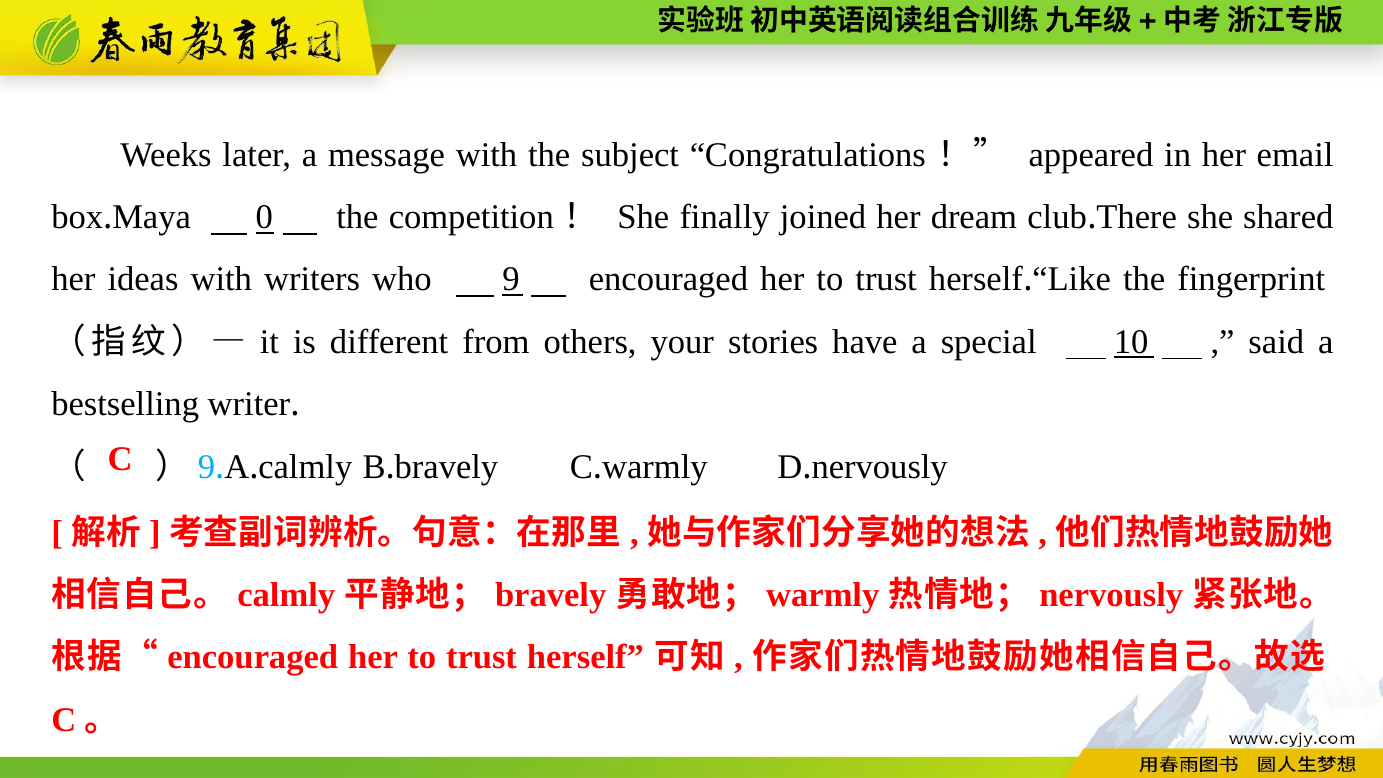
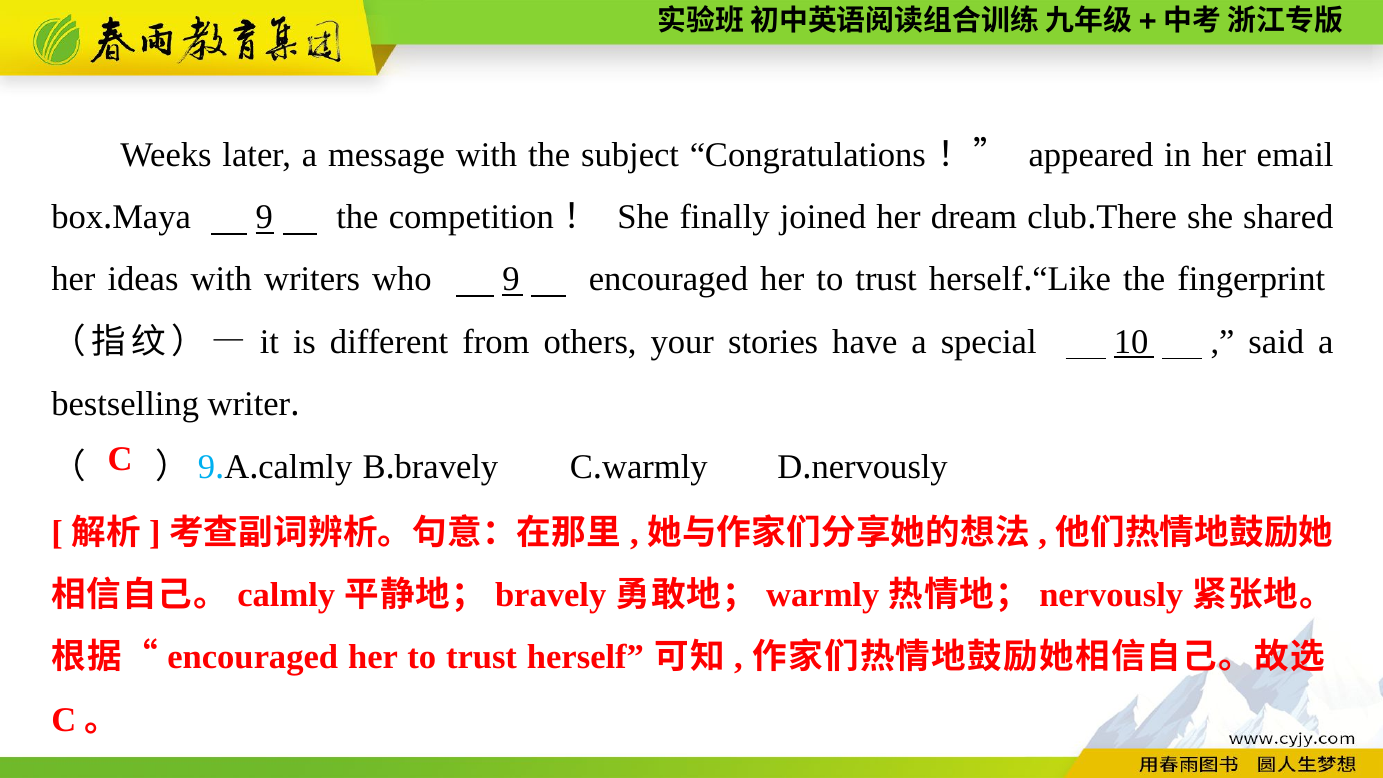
0 at (264, 217): 0 -> 9
